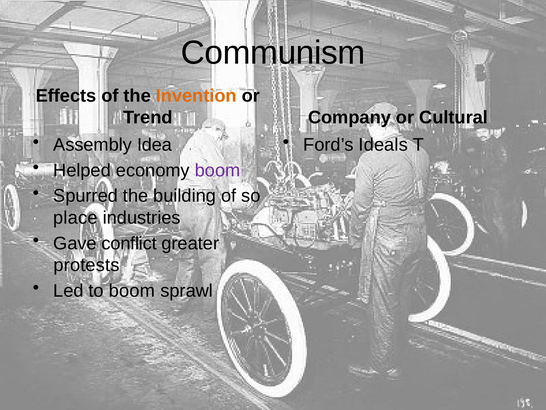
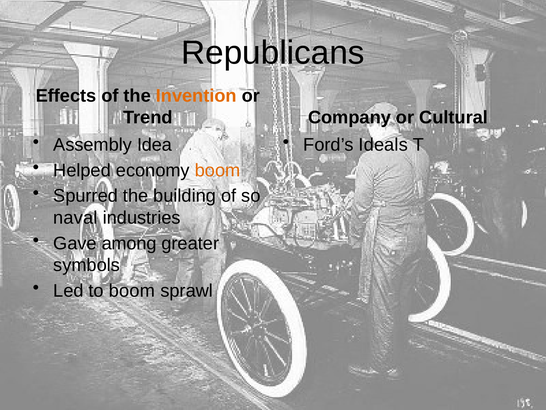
Communism: Communism -> Republicans
boom at (218, 170) colour: purple -> orange
place: place -> naval
conflict: conflict -> among
protests: protests -> symbols
